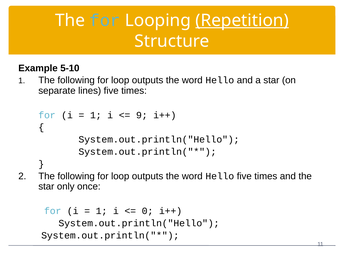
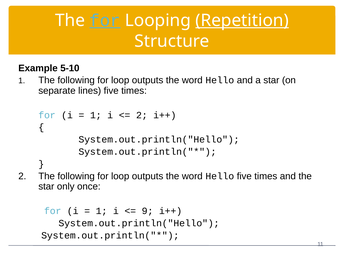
for at (105, 20) underline: none -> present
9 at (142, 115): 9 -> 2
0: 0 -> 9
